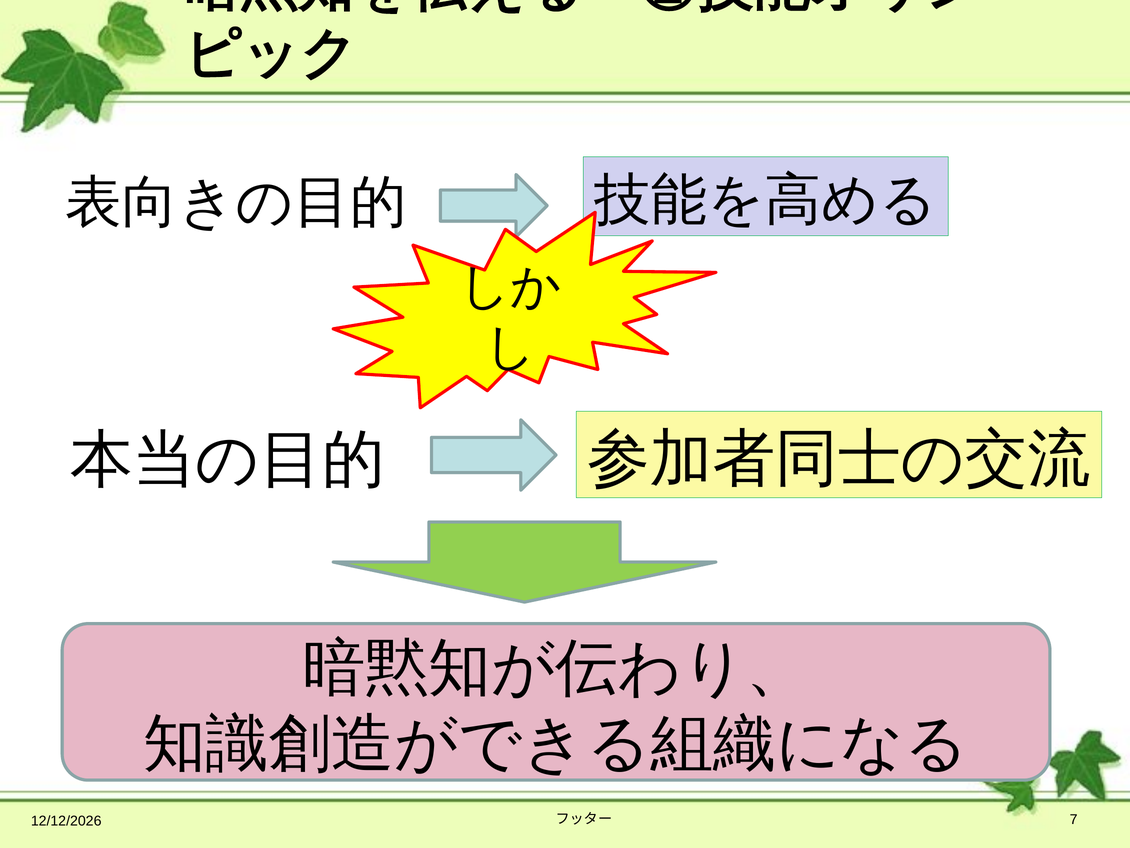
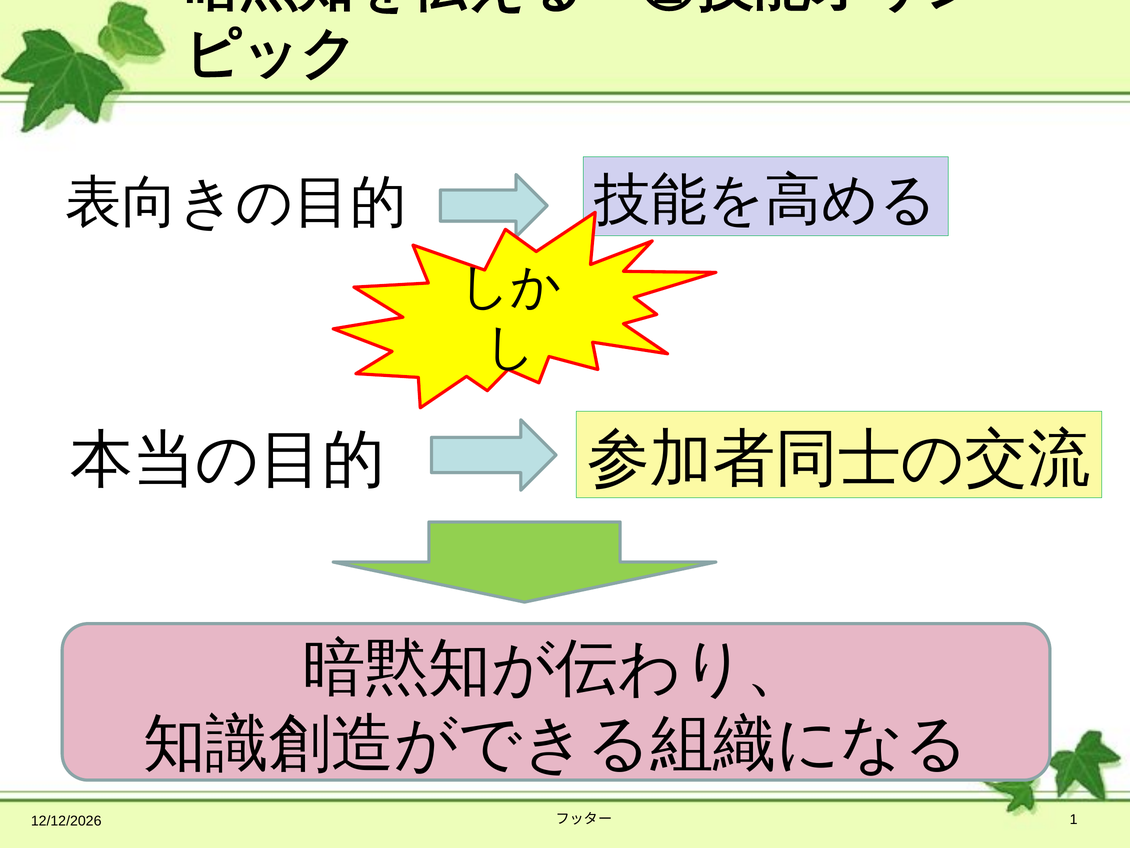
7: 7 -> 1
